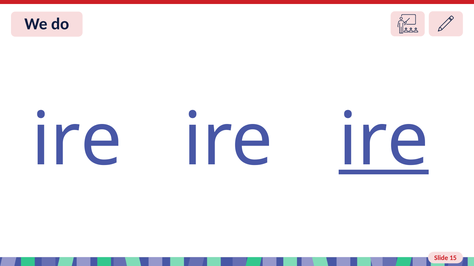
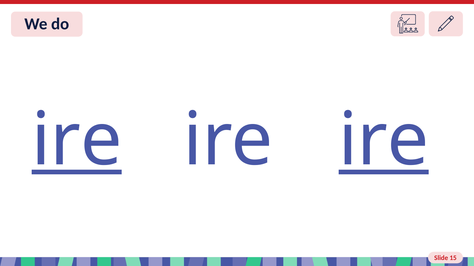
ire at (77, 141) underline: none -> present
